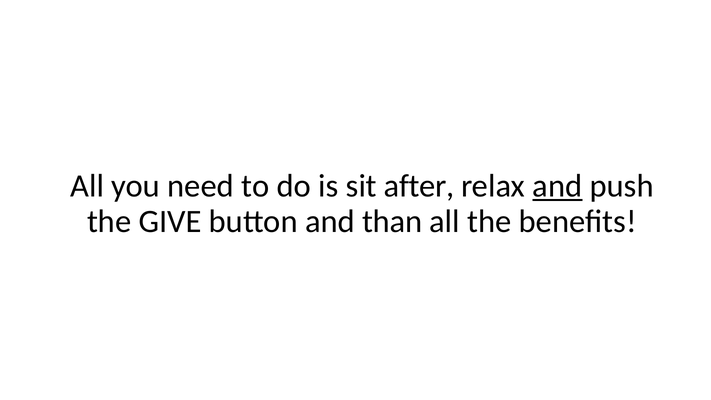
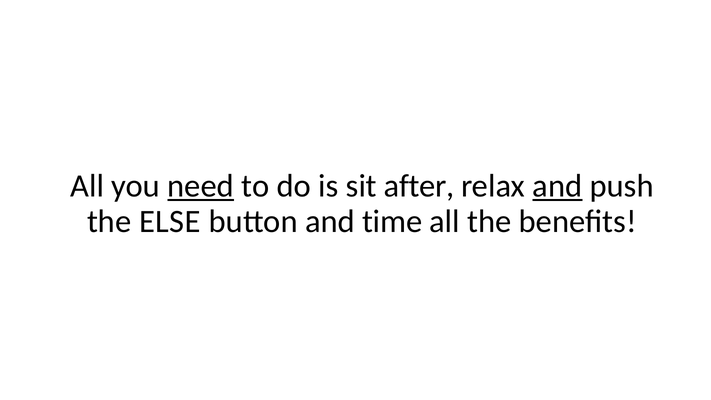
need underline: none -> present
GIVE: GIVE -> ELSE
than: than -> time
